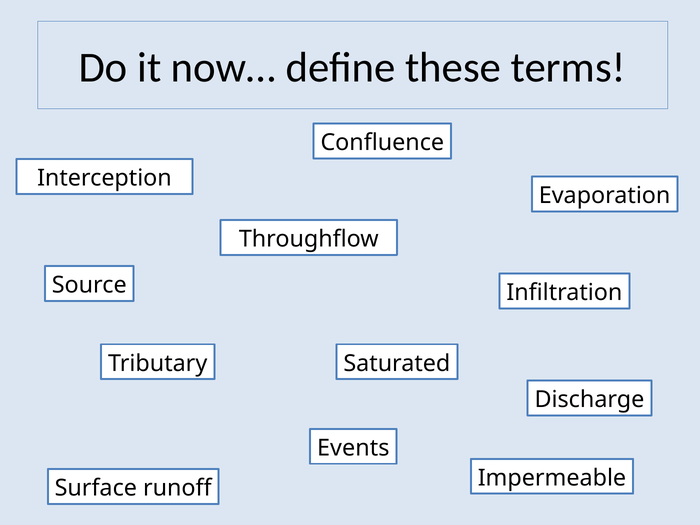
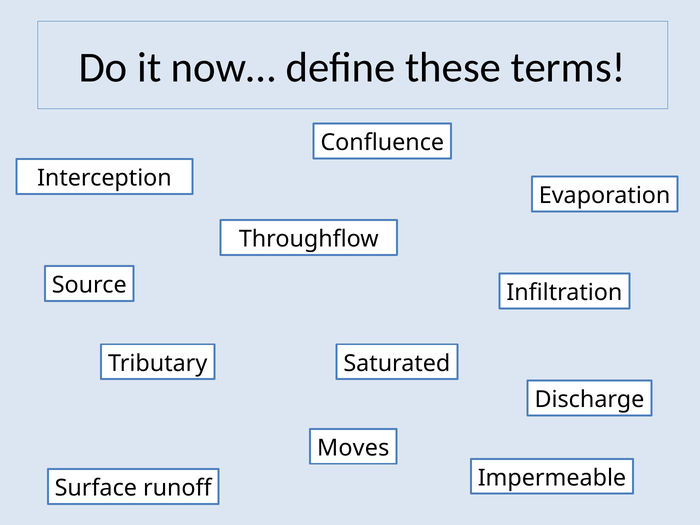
Events: Events -> Moves
